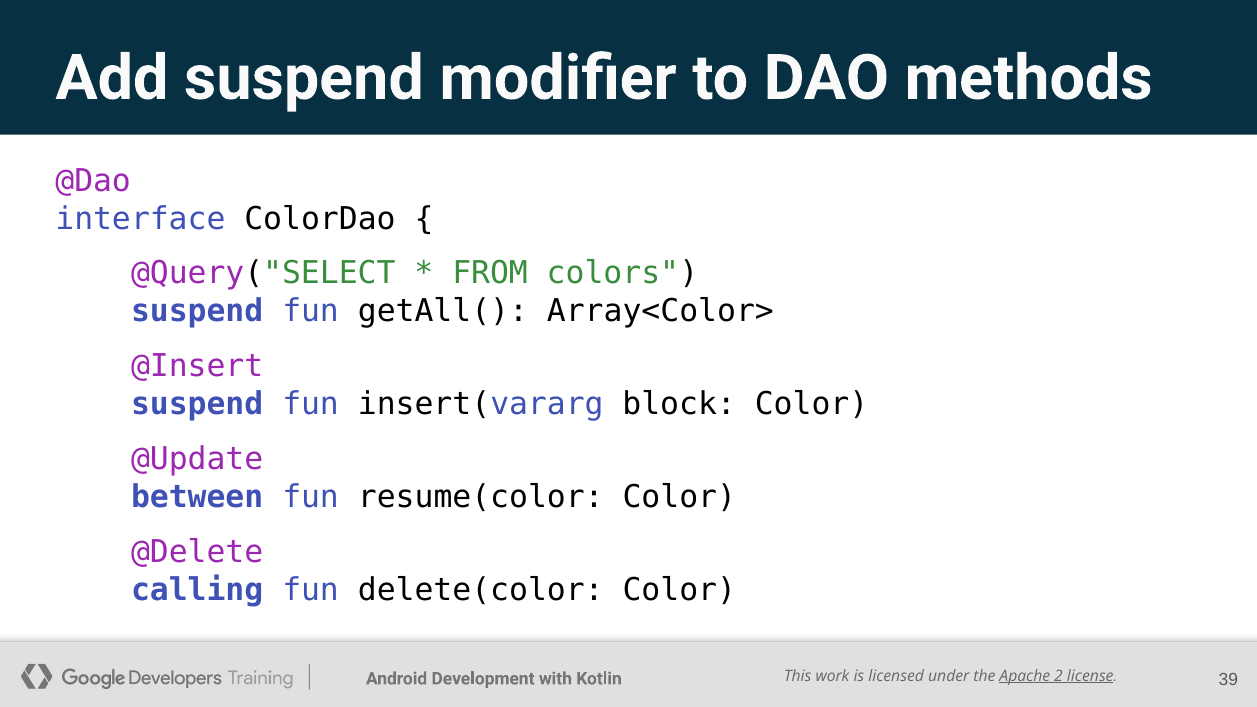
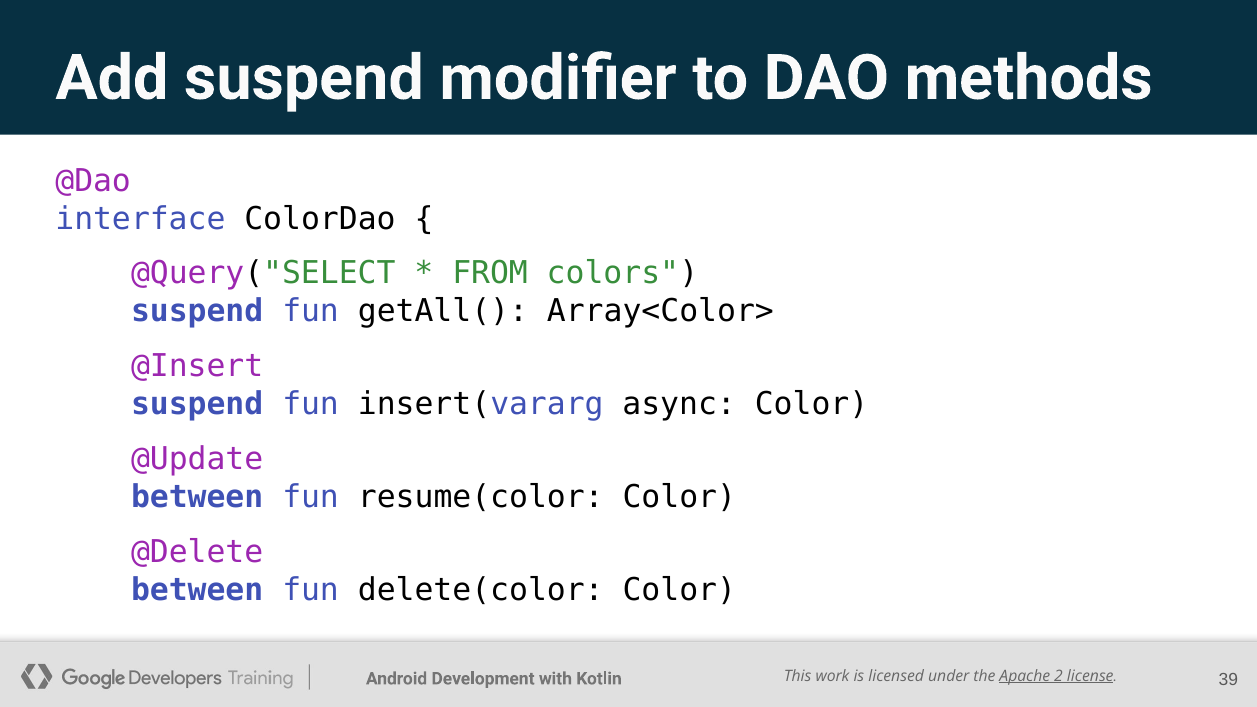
block: block -> async
calling at (197, 590): calling -> between
